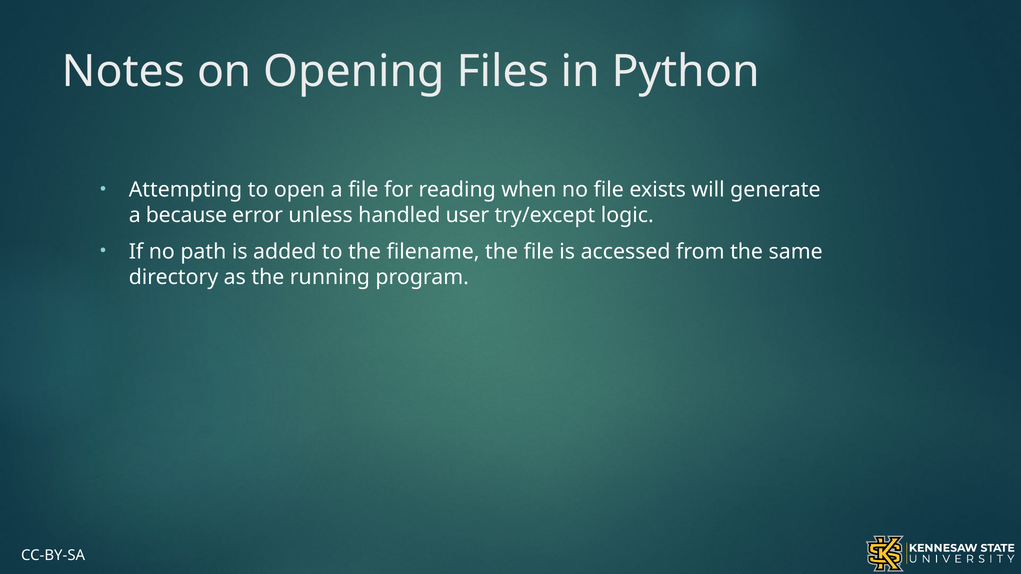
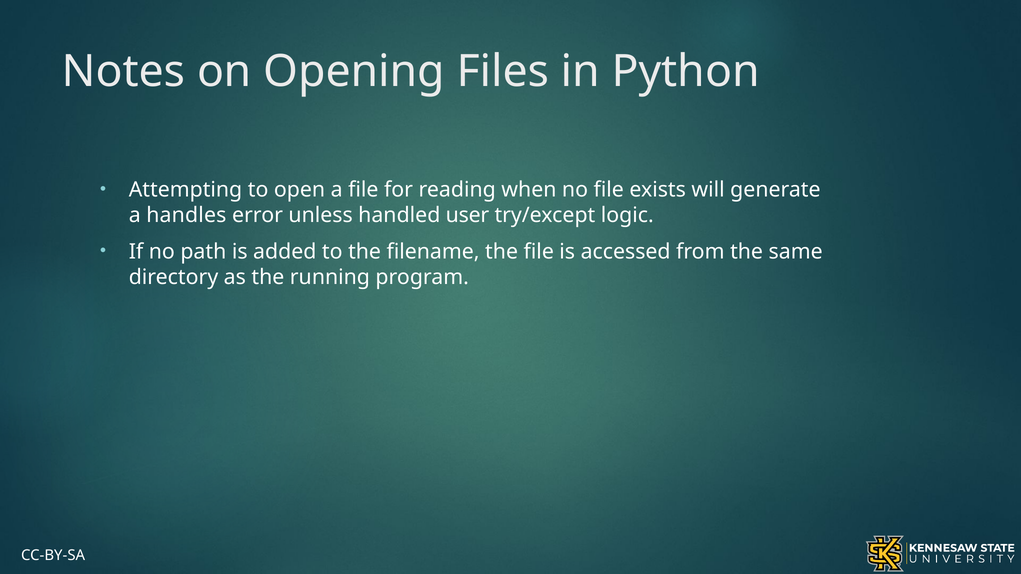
because: because -> handles
